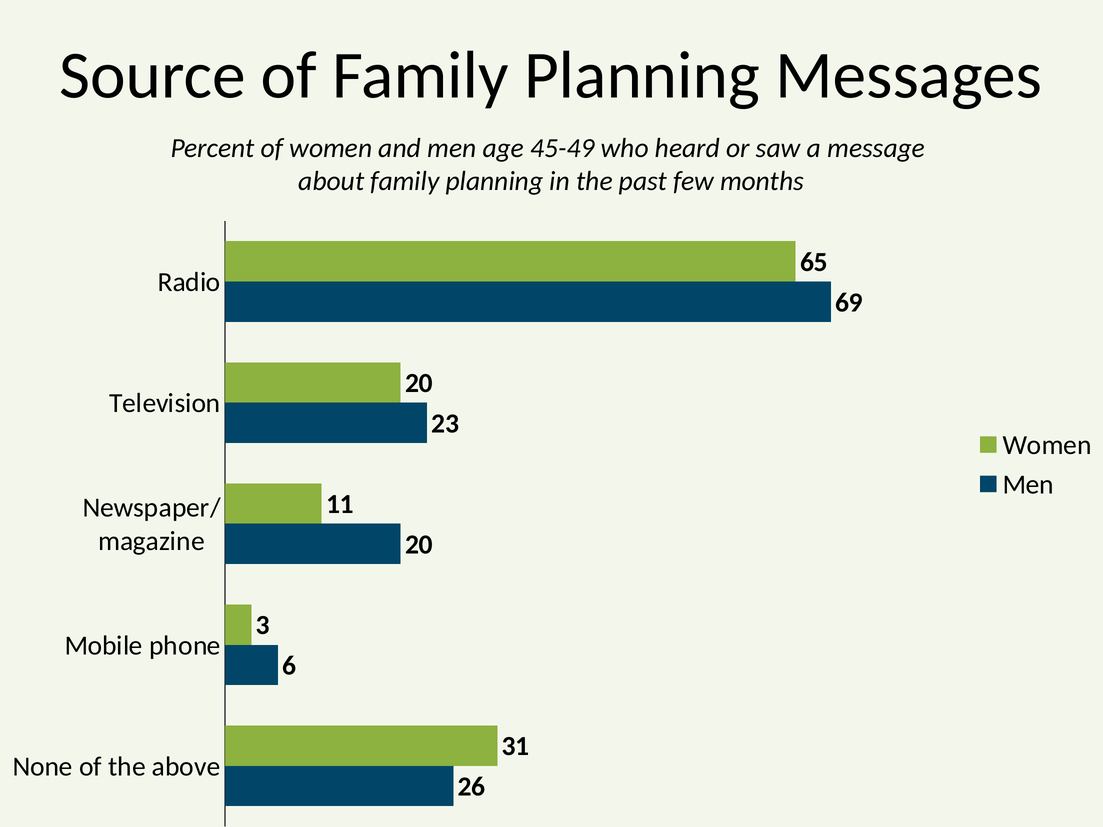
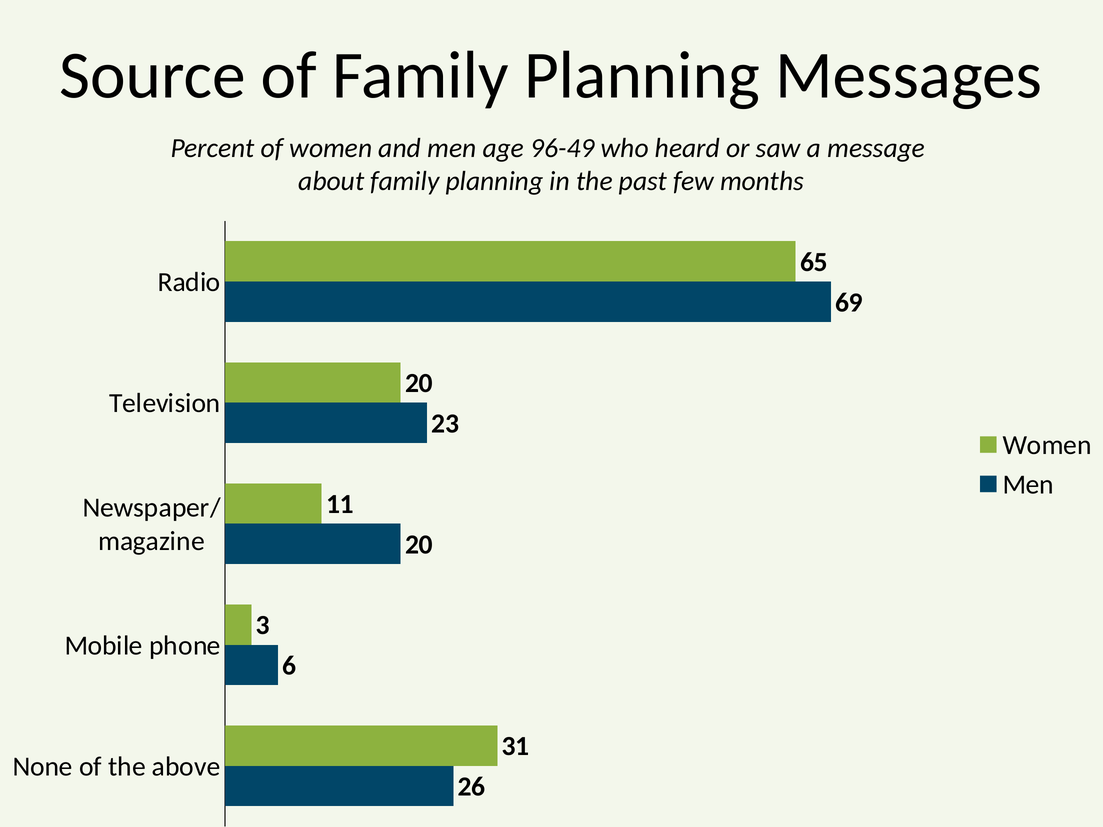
45-49: 45-49 -> 96-49
